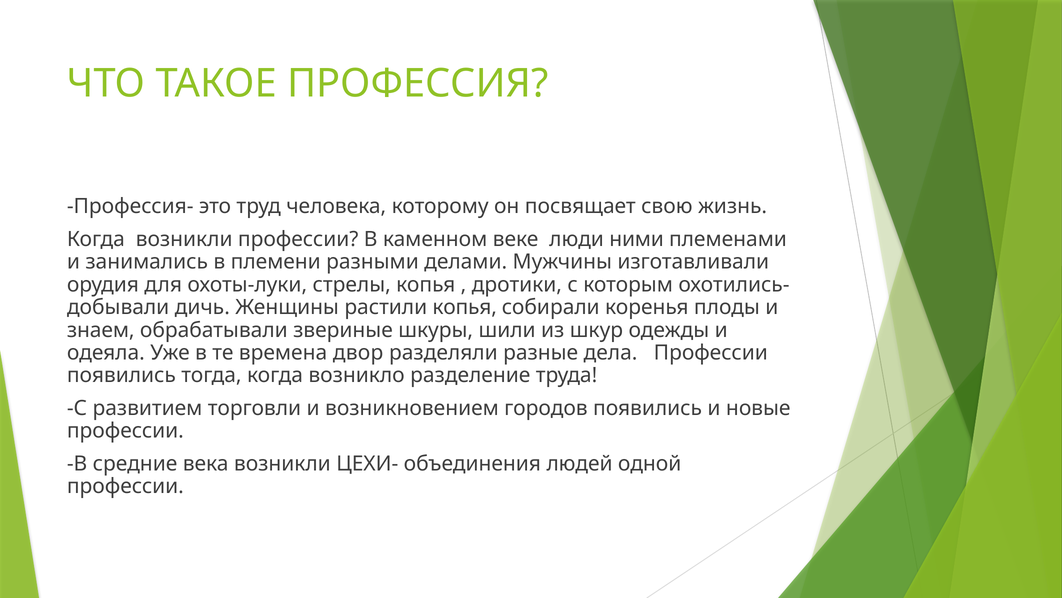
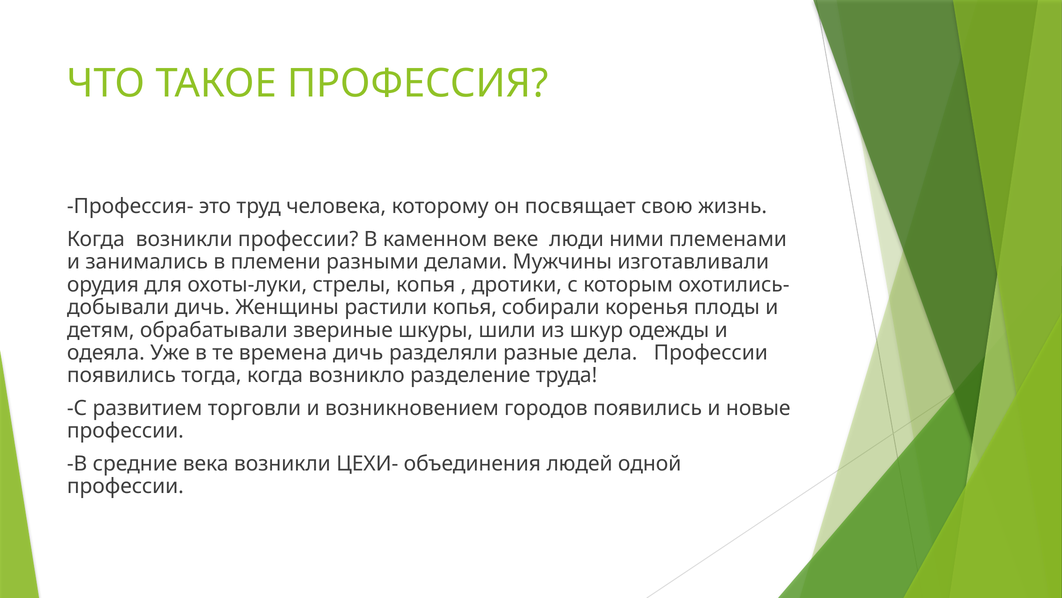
знаем: знаем -> детям
времена двор: двор -> дичь
